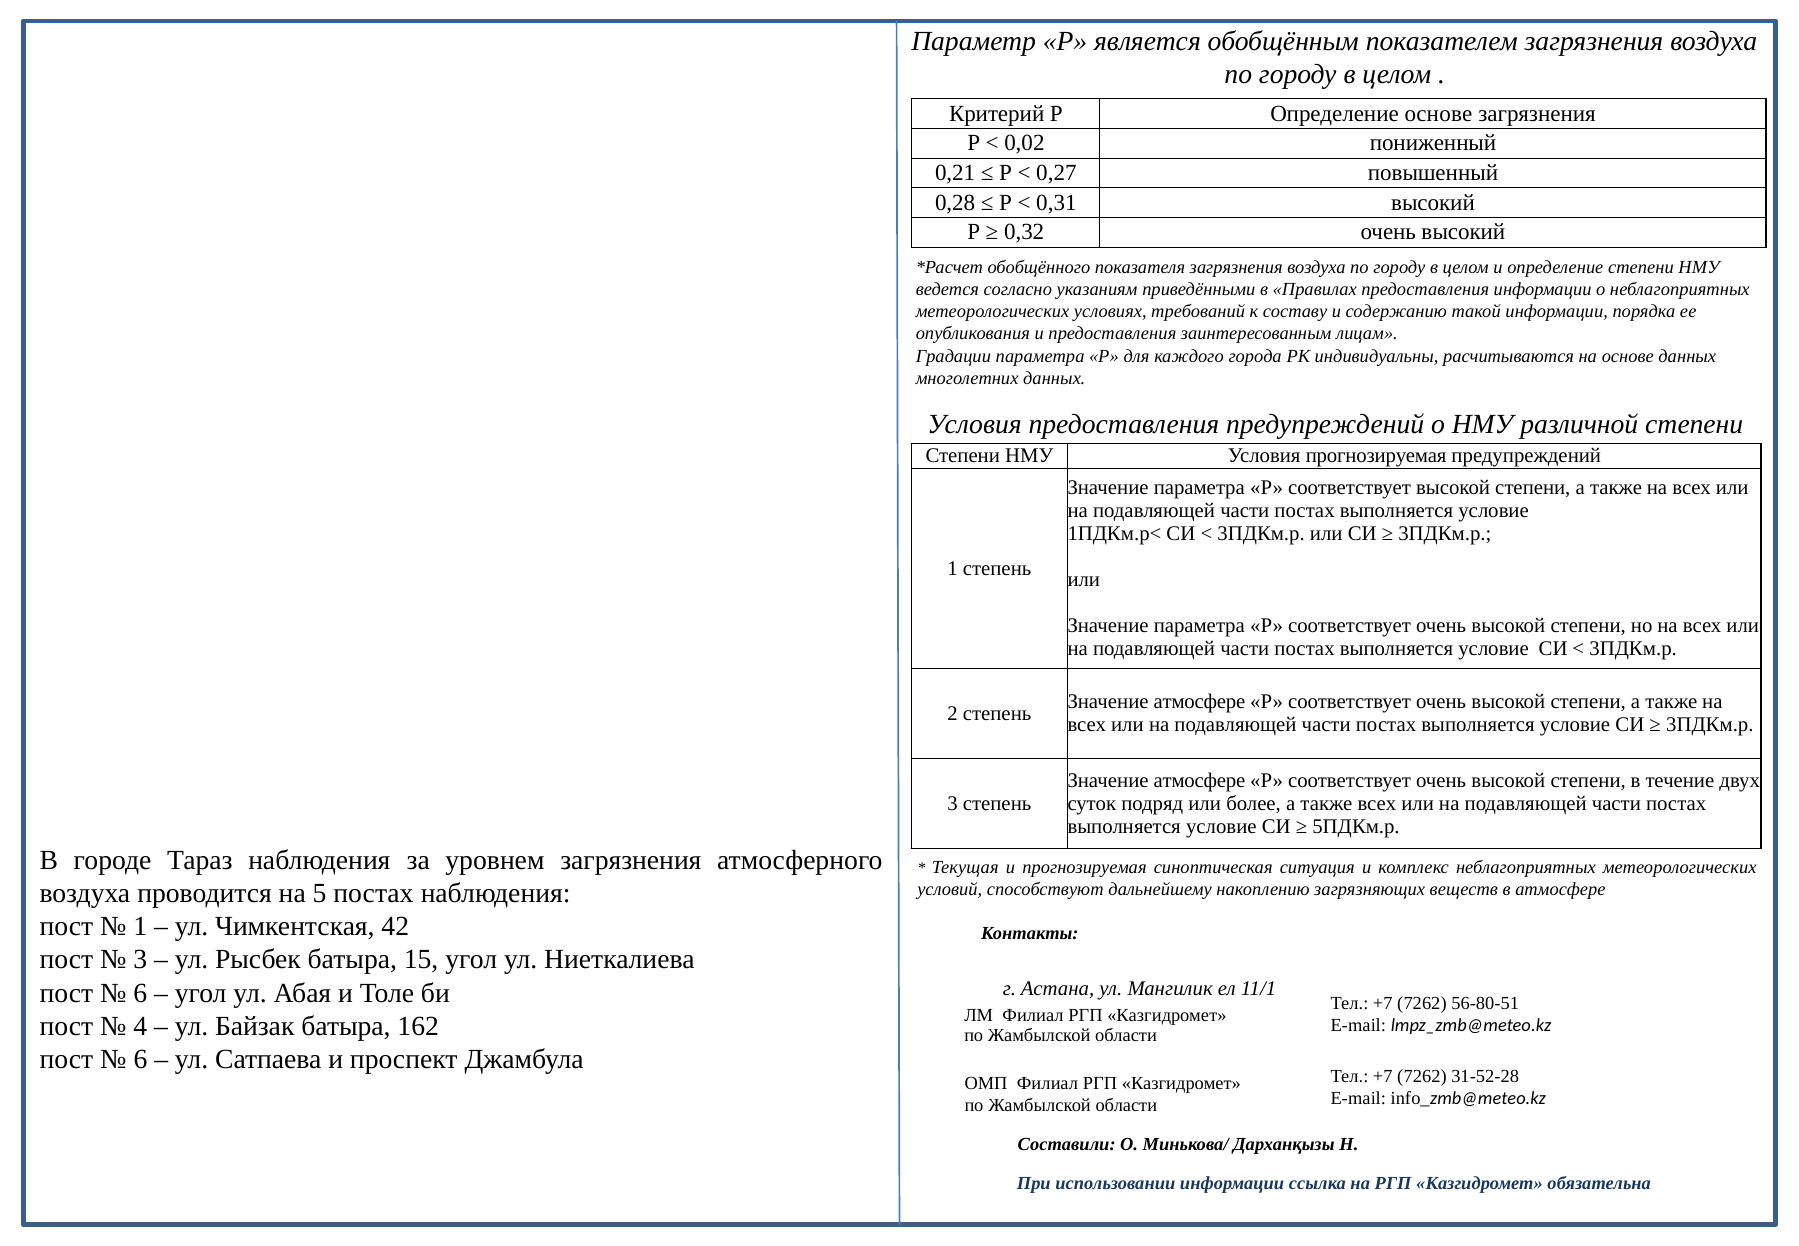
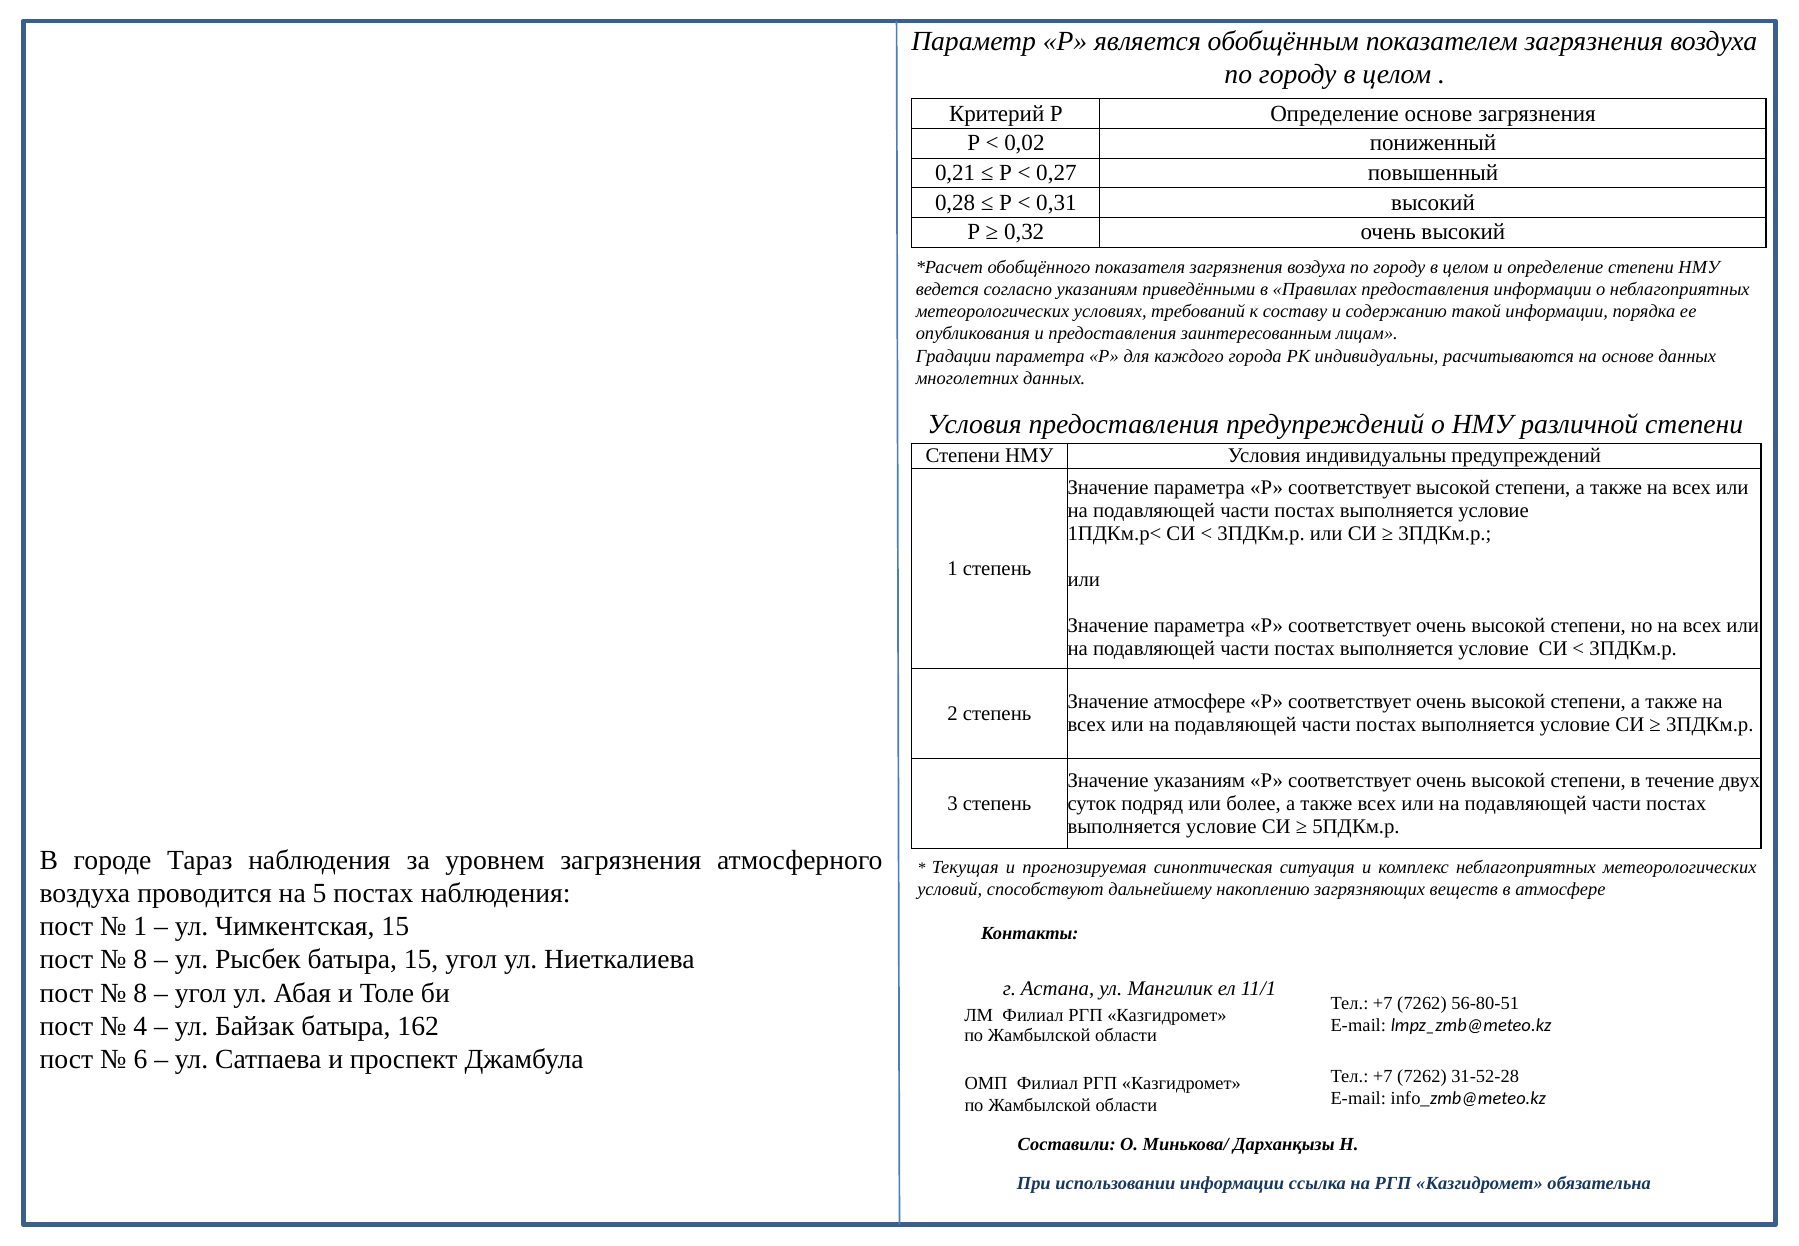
Условия прогнозируемая: прогнозируемая -> индивидуальны
атмосфере at (1199, 780): атмосфере -> указаниям
Чимкентская 42: 42 -> 15
3 at (140, 959): 3 -> 8
6 at (140, 993): 6 -> 8
